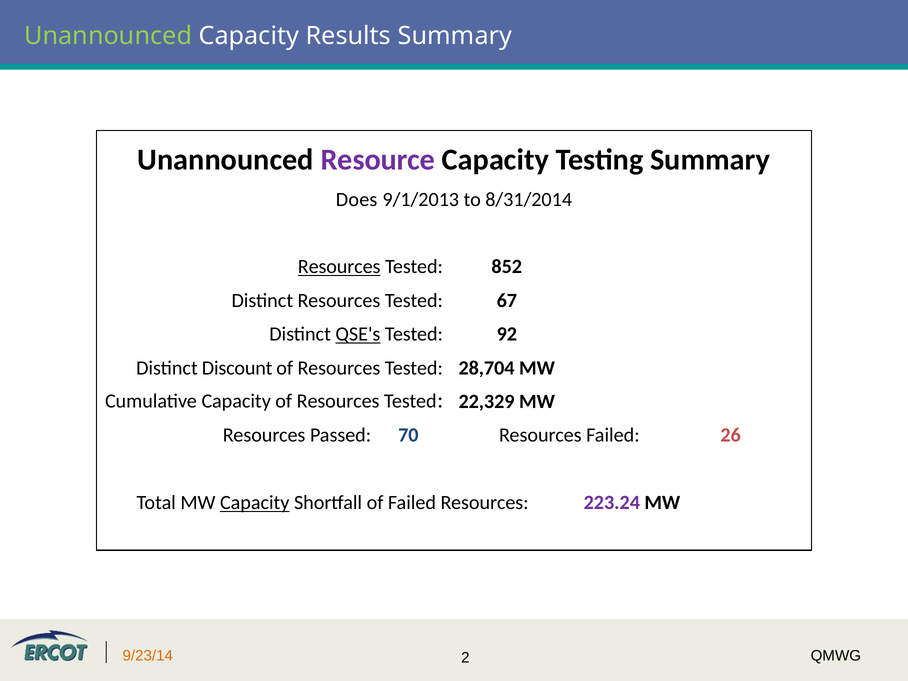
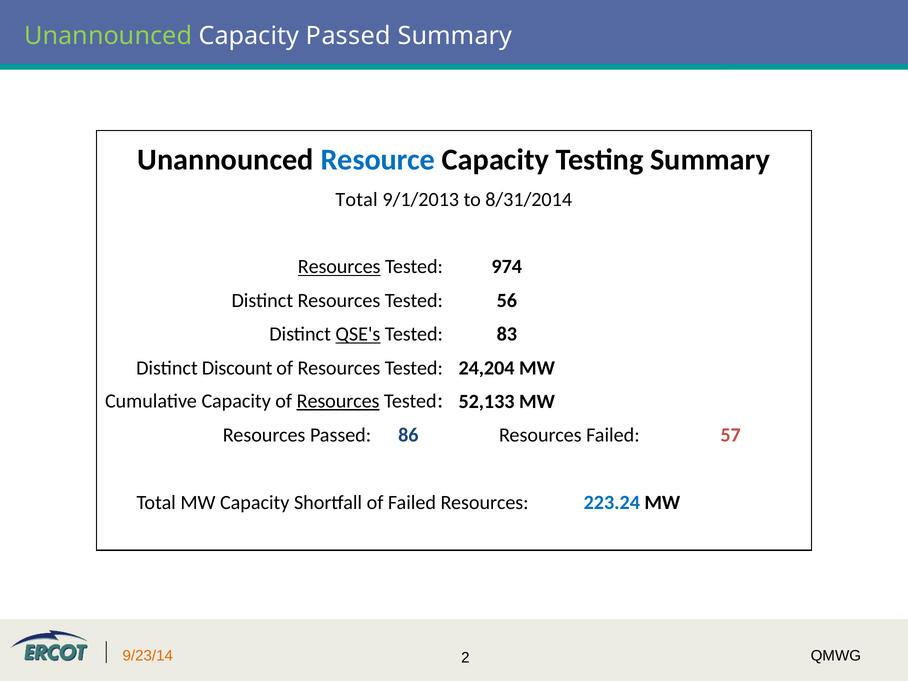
Capacity Results: Results -> Passed
Resource colour: purple -> blue
Does at (357, 199): Does -> Total
852: 852 -> 974
67: 67 -> 56
92: 92 -> 83
28,704: 28,704 -> 24,204
Resources at (338, 401) underline: none -> present
22,329: 22,329 -> 52,133
70: 70 -> 86
26: 26 -> 57
Capacity at (255, 503) underline: present -> none
223.24 colour: purple -> blue
